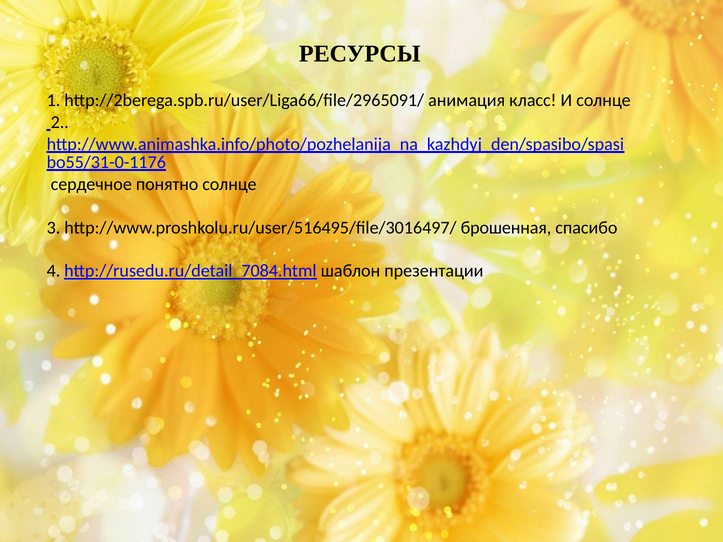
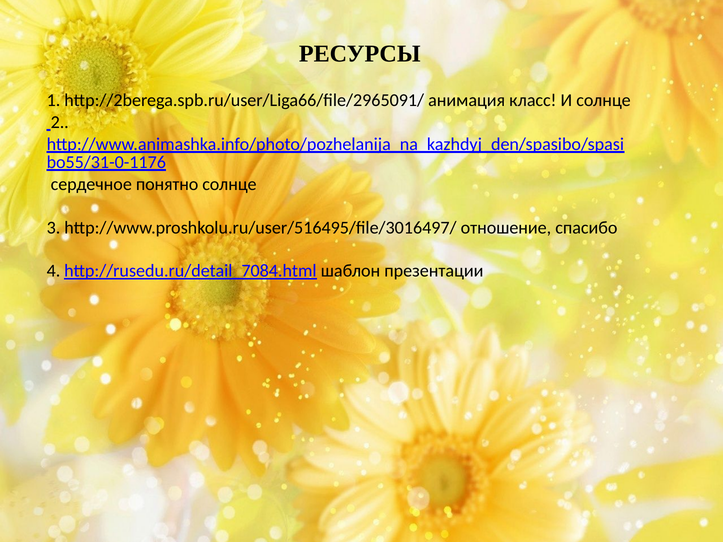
брошенная: брошенная -> отношение
